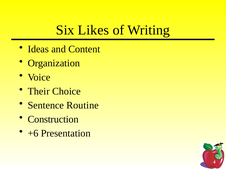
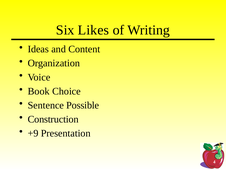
Their: Their -> Book
Routine: Routine -> Possible
+6: +6 -> +9
